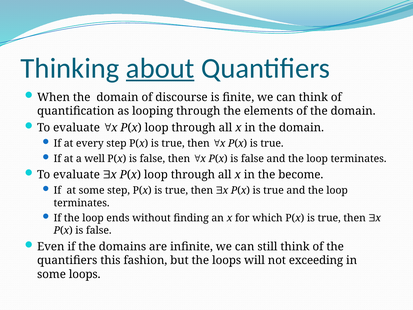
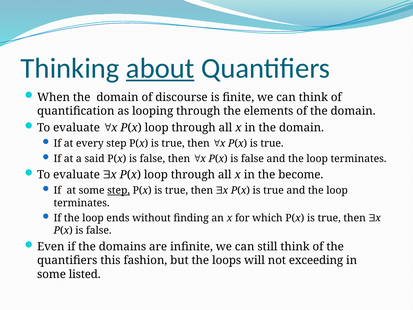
well: well -> said
step at (119, 190) underline: none -> present
some loops: loops -> listed
